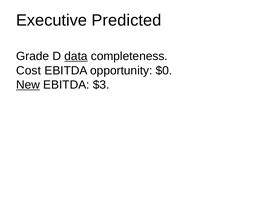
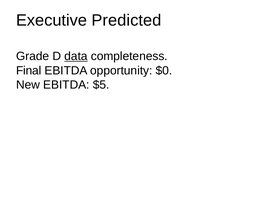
Cost: Cost -> Final
New underline: present -> none
$3: $3 -> $5
